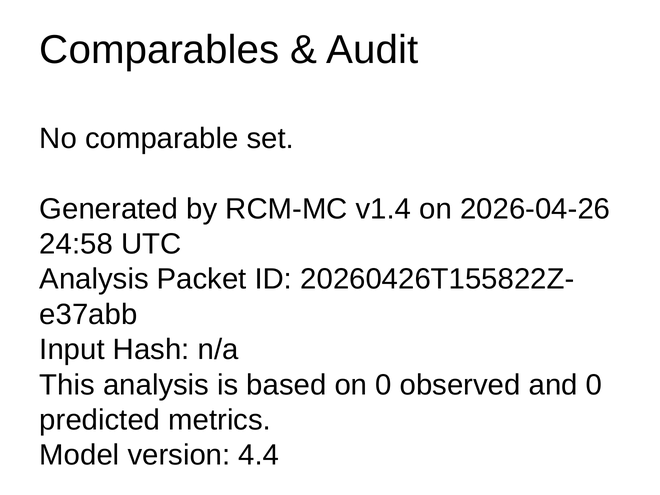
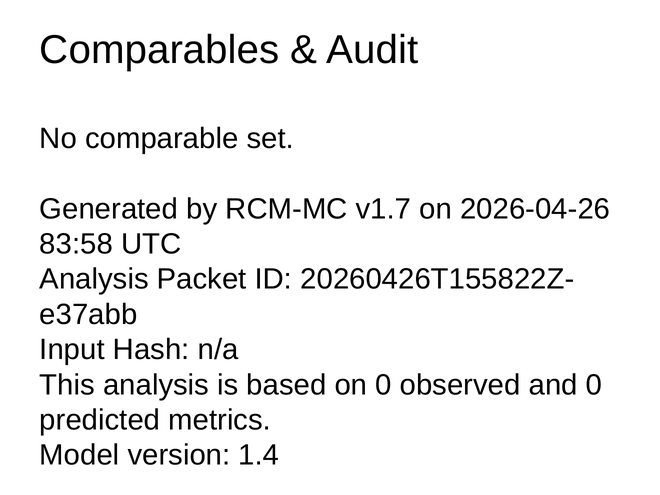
v1.4: v1.4 -> v1.7
24:58: 24:58 -> 83:58
4.4: 4.4 -> 1.4
